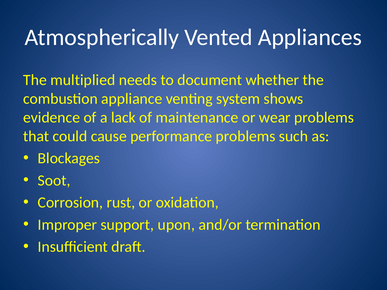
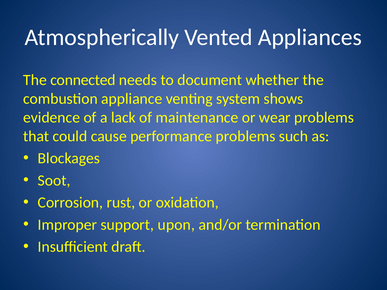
multiplied: multiplied -> connected
